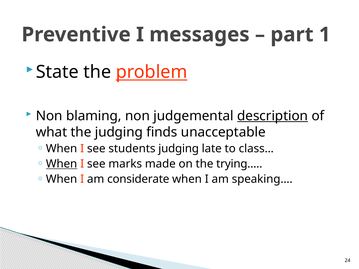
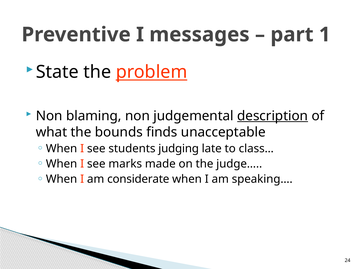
the judging: judging -> bounds
When at (62, 164) underline: present -> none
trying…: trying… -> judge…
